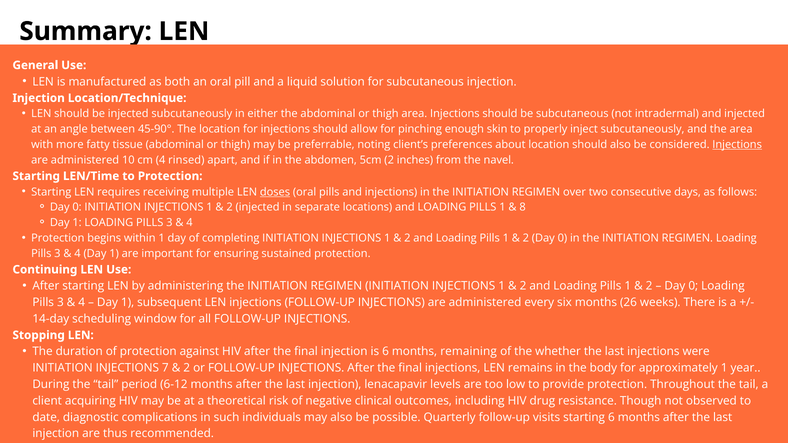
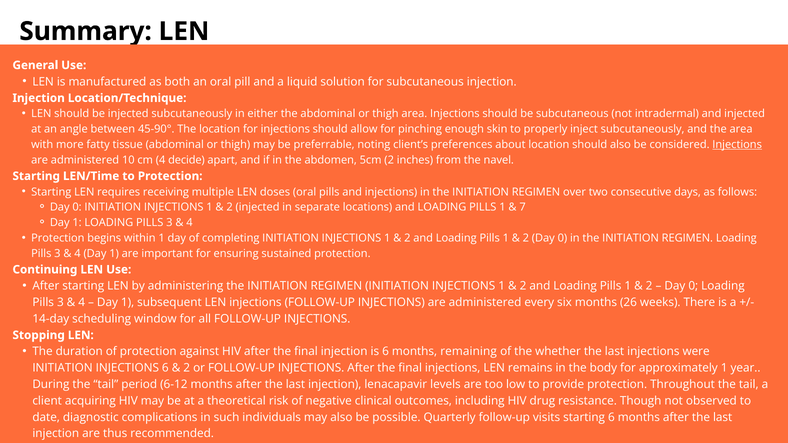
rinsed: rinsed -> decide
doses underline: present -> none
8: 8 -> 7
INJECTIONS 7: 7 -> 6
